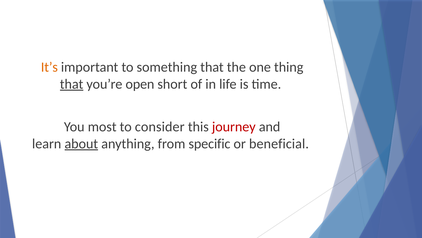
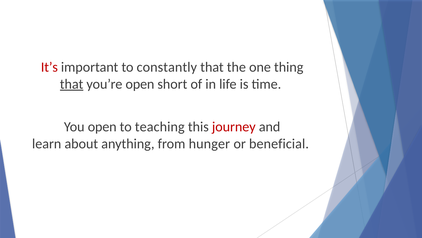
It’s colour: orange -> red
something: something -> constantly
You most: most -> open
consider: consider -> teaching
about underline: present -> none
specific: specific -> hunger
